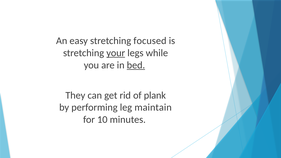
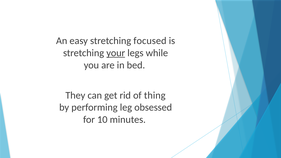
bed underline: present -> none
plank: plank -> thing
maintain: maintain -> obsessed
